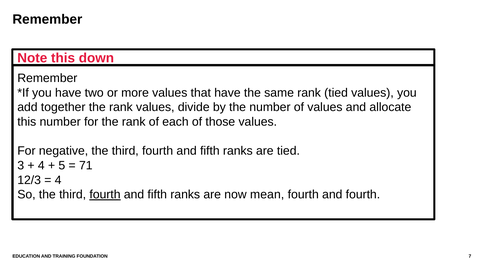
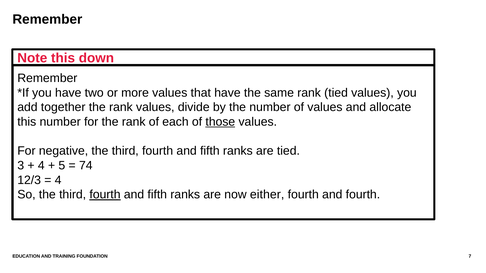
those underline: none -> present
71: 71 -> 74
mean: mean -> either
